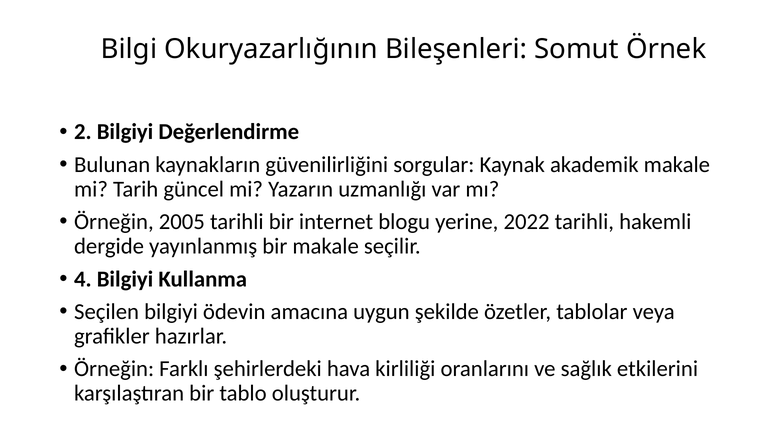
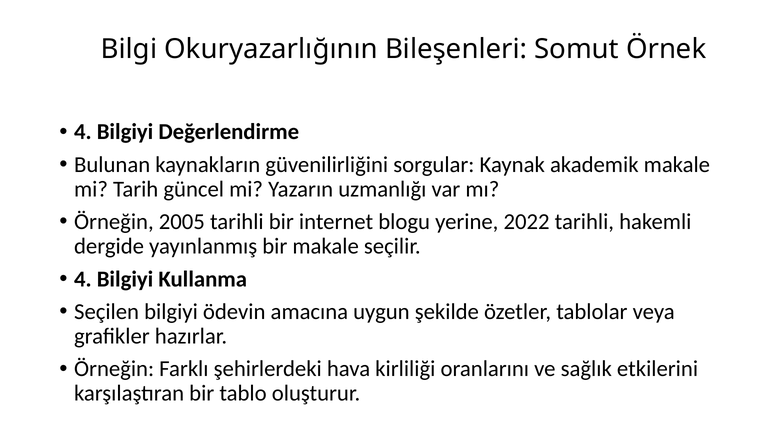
2 at (83, 132): 2 -> 4
